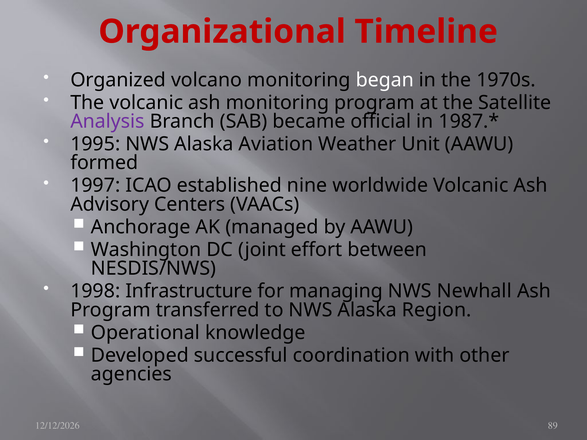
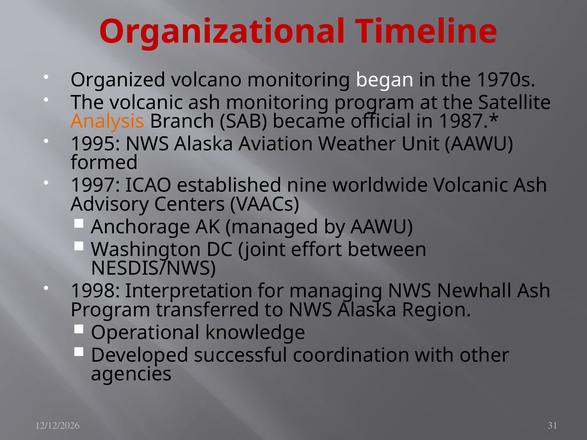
Analysis colour: purple -> orange
Infrastructure: Infrastructure -> Interpretation
89: 89 -> 31
